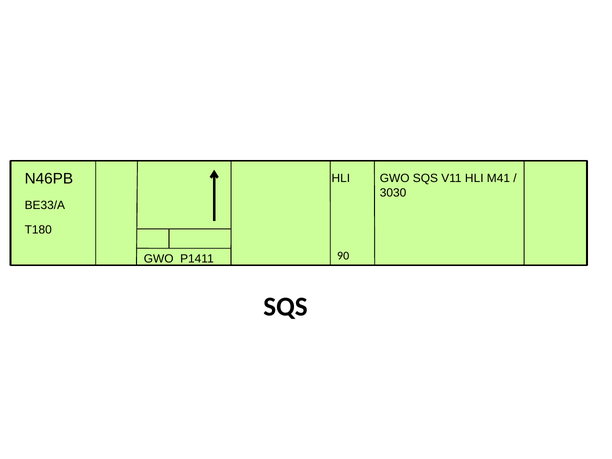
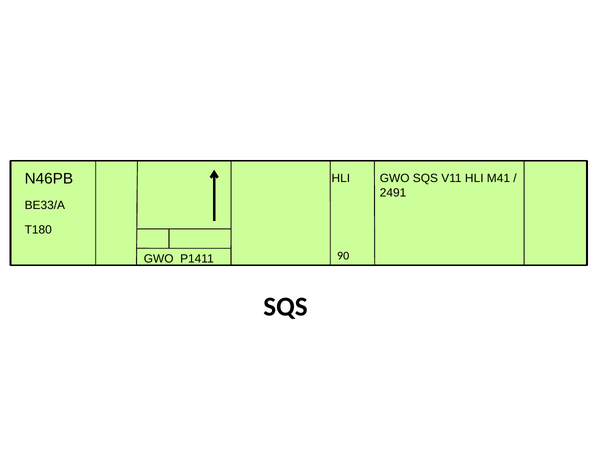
3030: 3030 -> 2491
